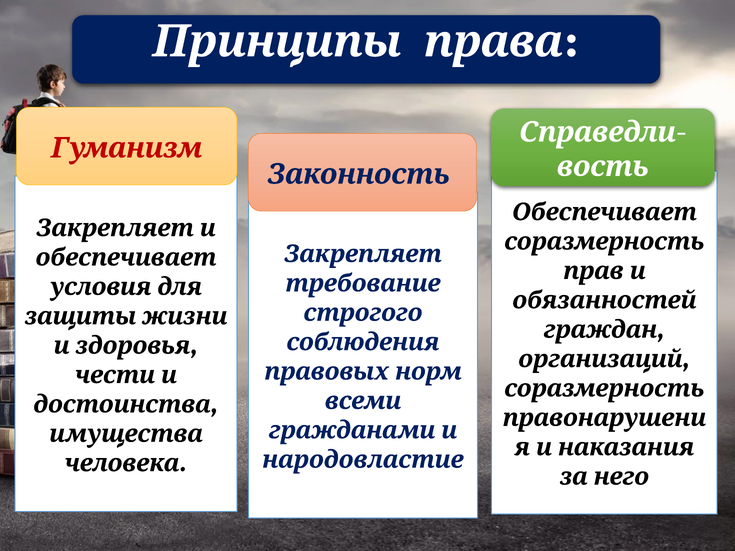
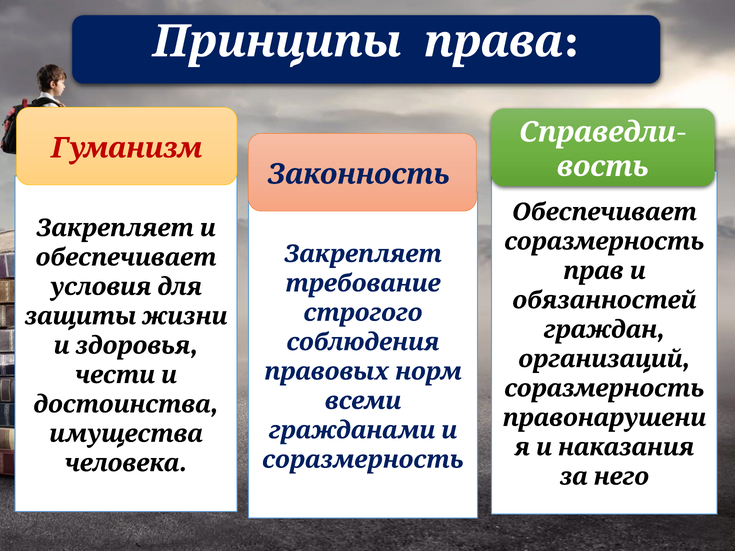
народовластие at (363, 460): народовластие -> соразмерность
